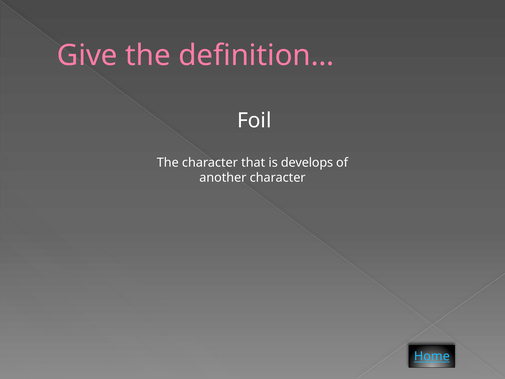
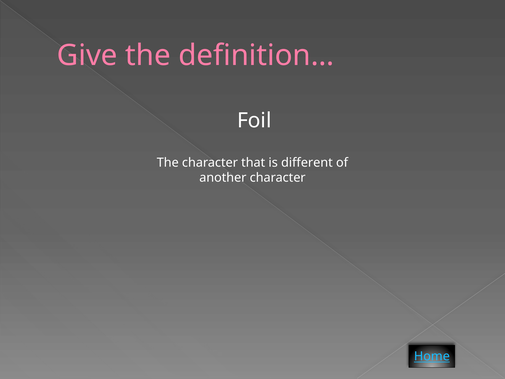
develops: develops -> different
